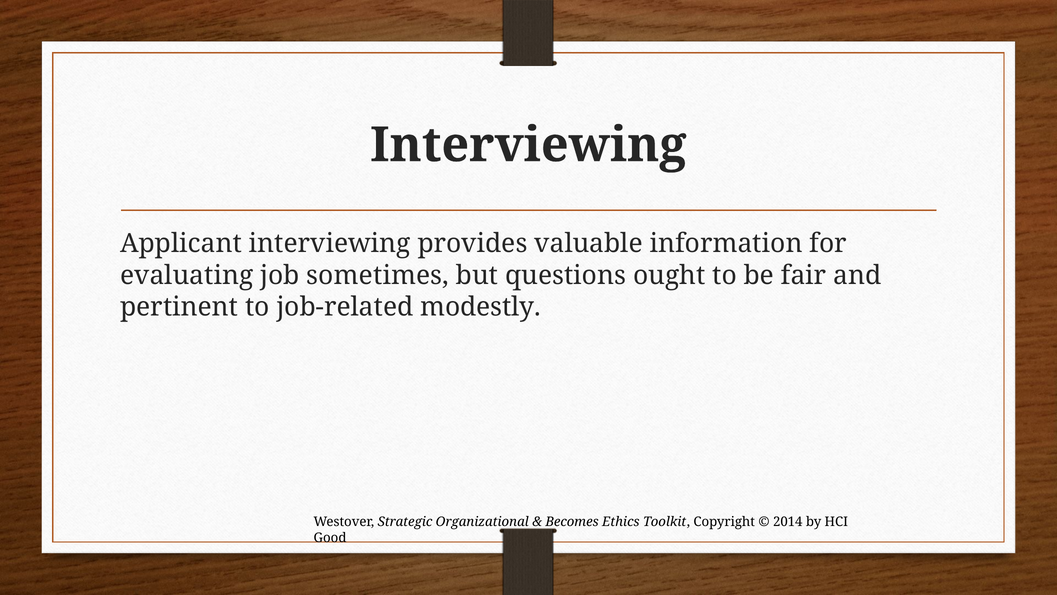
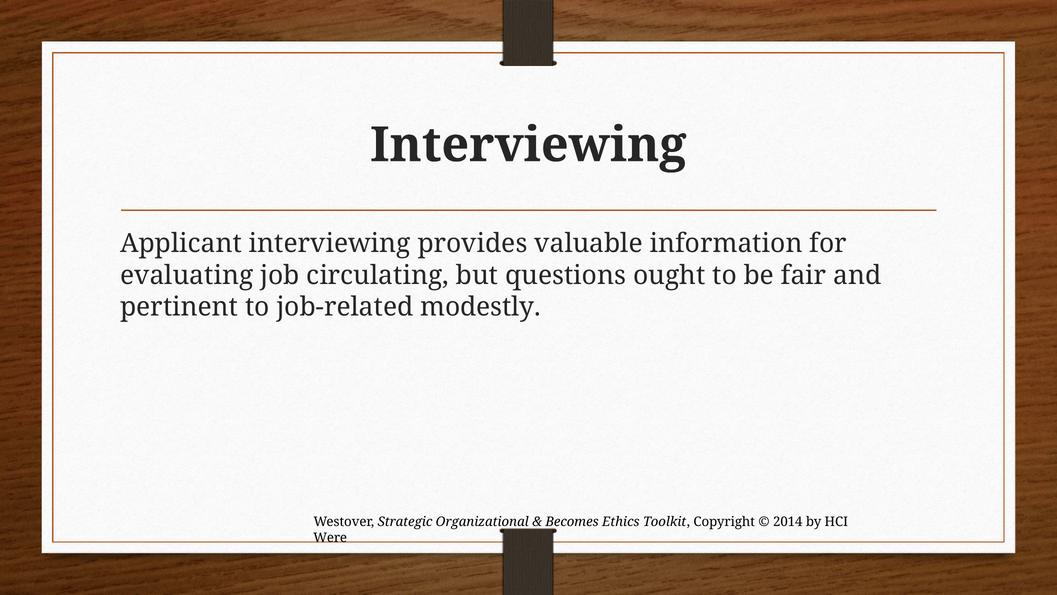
sometimes: sometimes -> circulating
Good: Good -> Were
